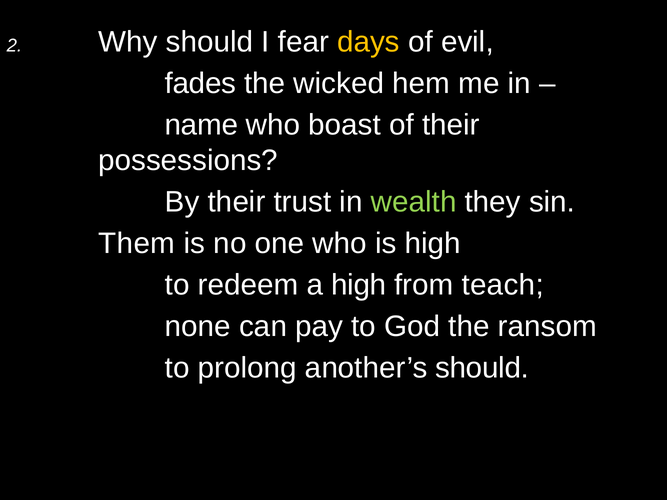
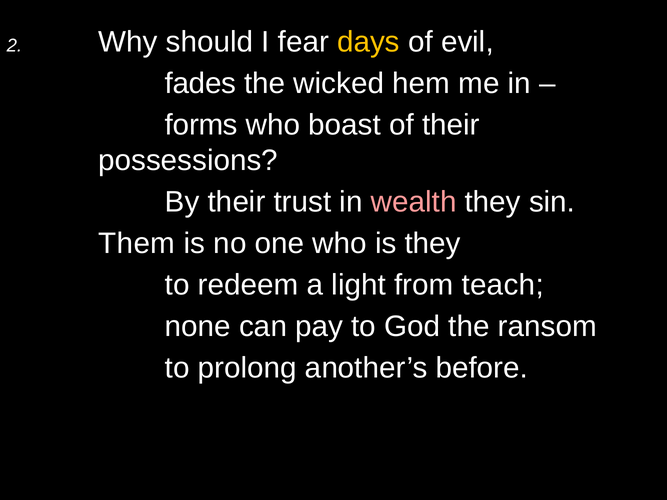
name: name -> forms
wealth colour: light green -> pink
is high: high -> they
a high: high -> light
another’s should: should -> before
